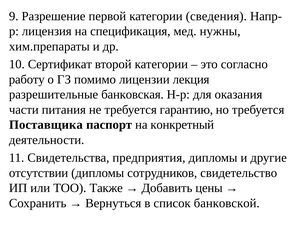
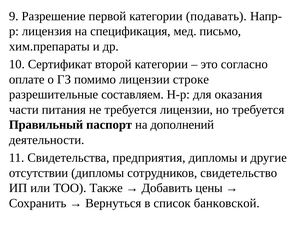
сведения: сведения -> подавать
нужны: нужны -> письмо
работу: работу -> оплате
лекция: лекция -> строке
банковская: банковская -> составляем
требуется гарантию: гарантию -> лицензии
Поставщика: Поставщика -> Правильный
конкретный: конкретный -> дополнений
